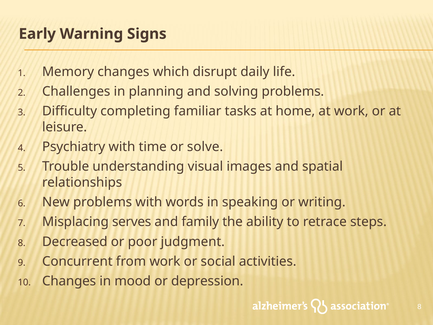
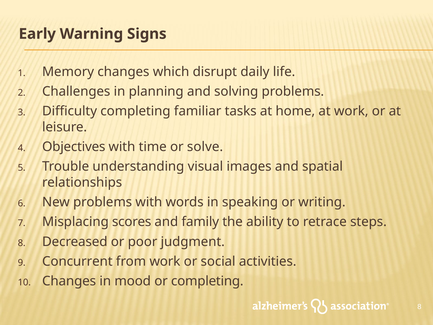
Psychiatry: Psychiatry -> Objectives
serves: serves -> scores
or depression: depression -> completing
